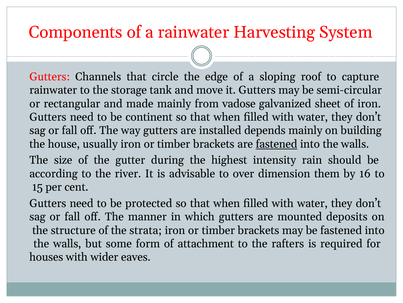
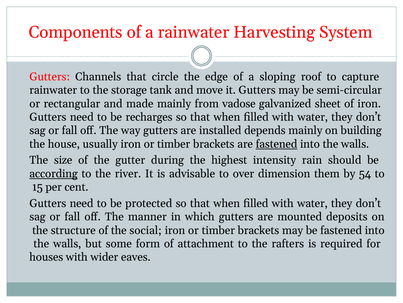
continent: continent -> recharges
according underline: none -> present
16: 16 -> 54
strata: strata -> social
